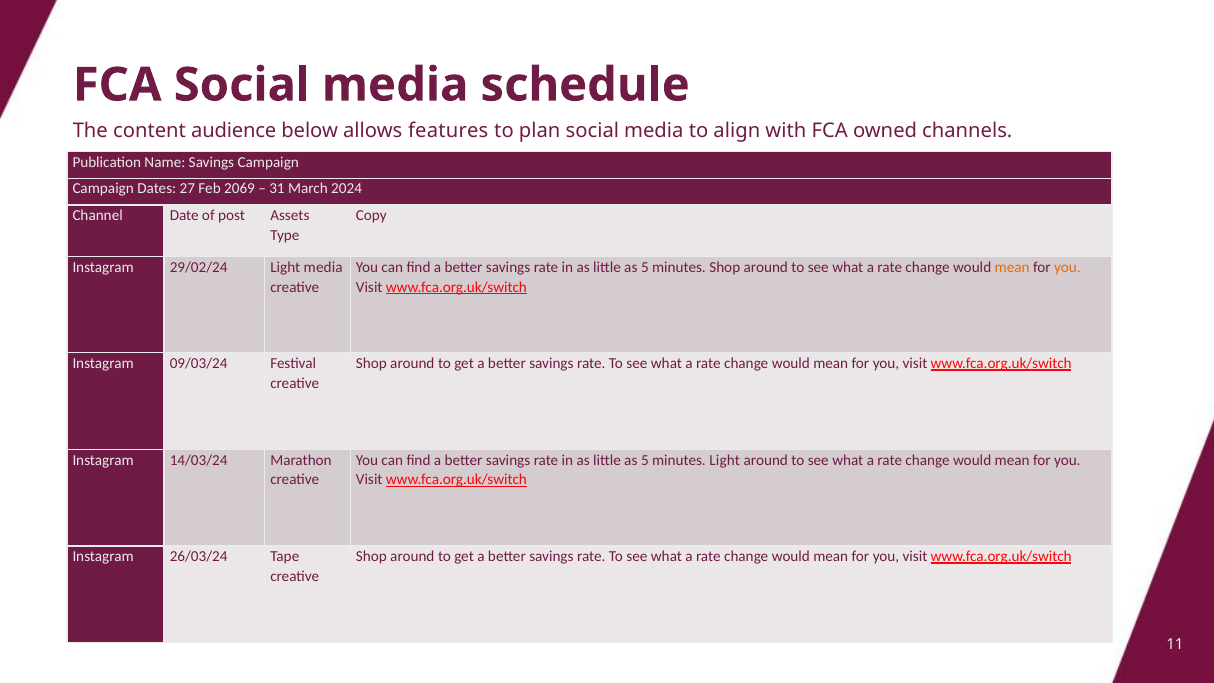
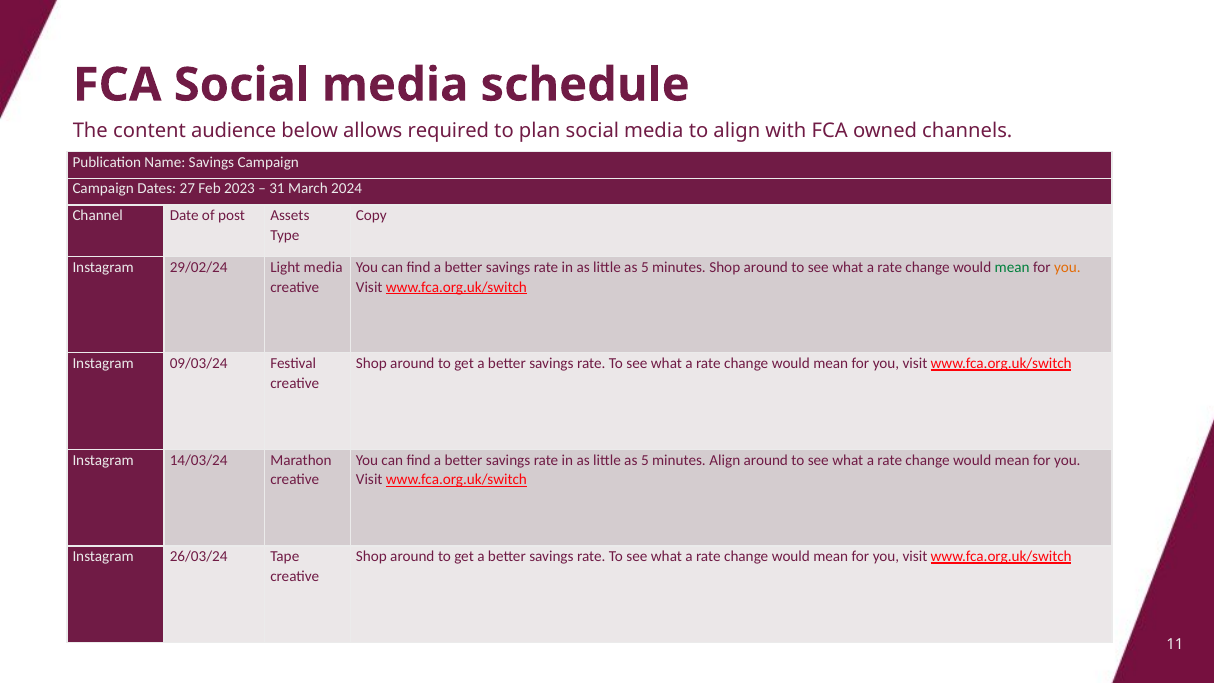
features: features -> required
2069: 2069 -> 2023
mean at (1012, 267) colour: orange -> green
minutes Light: Light -> Align
